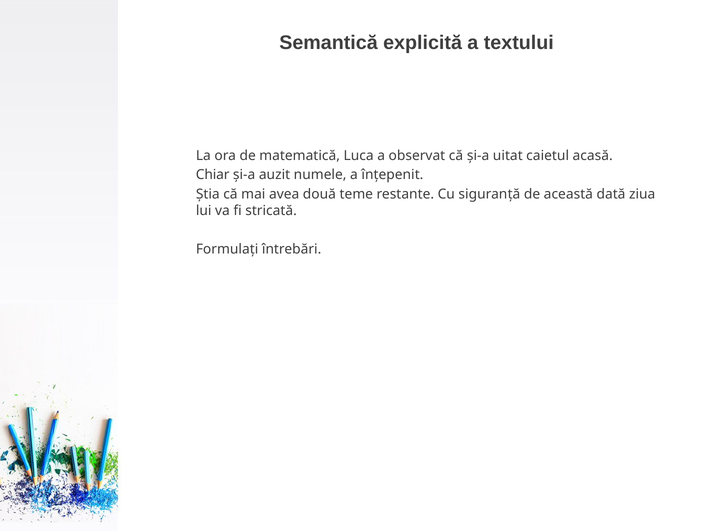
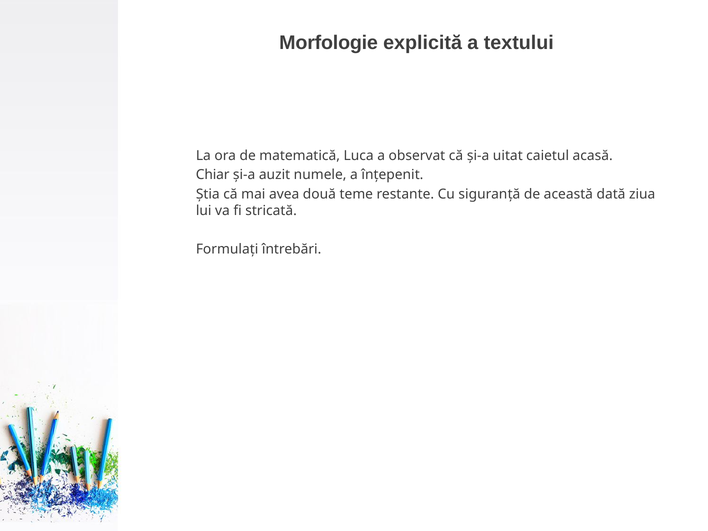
Semantică: Semantică -> Morfologie
